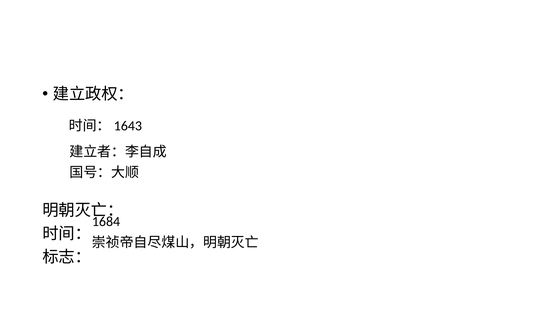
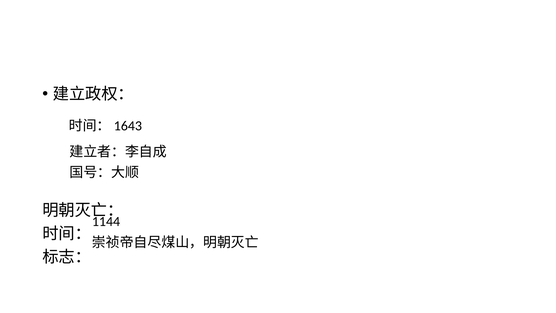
1684: 1684 -> 1144
